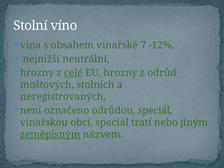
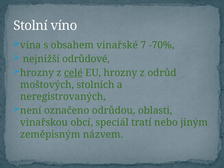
-12%: -12% -> -70%
neutrální: neutrální -> odrůdové
odrůdou speciál: speciál -> oblasti
zeměpisným underline: present -> none
